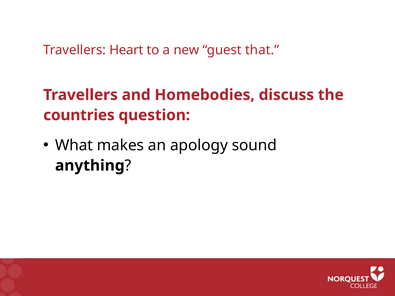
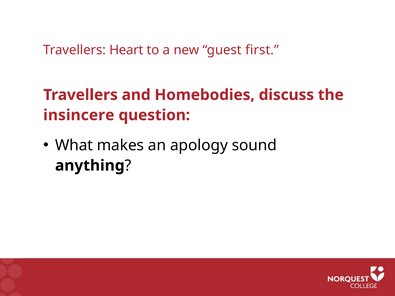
that: that -> first
countries: countries -> insincere
